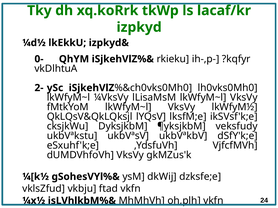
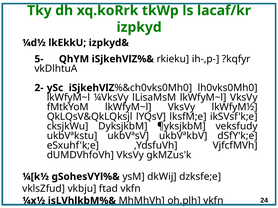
0-: 0- -> 5-
